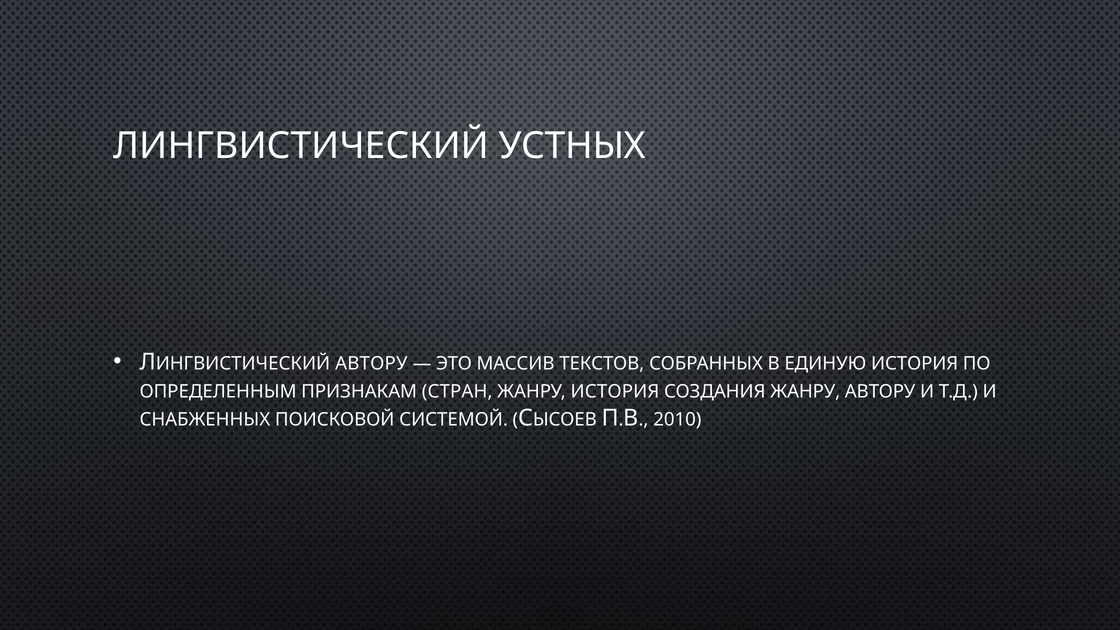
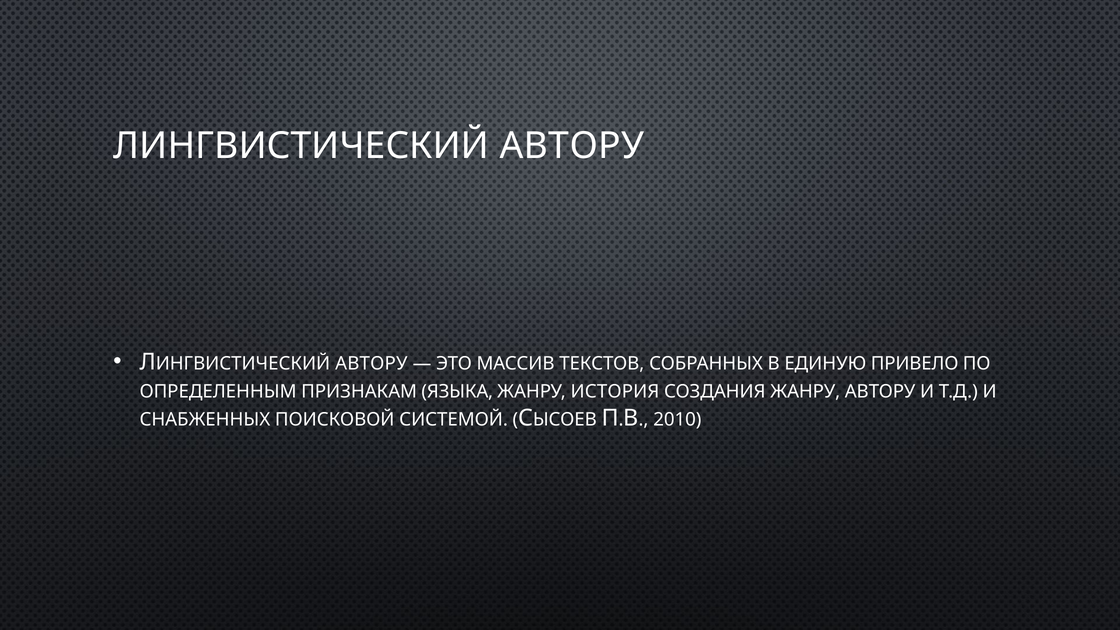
ЛИНГВИСТИЧЕСКИЙ УСТНЫХ: УСТНЫХ -> АВТОРУ
ЕДИНУЮ ИСТОРИЯ: ИСТОРИЯ -> ПРИВЕЛО
СТРАН: СТРАН -> ЯЗЫКА
